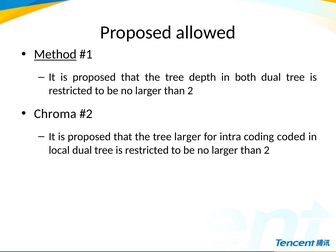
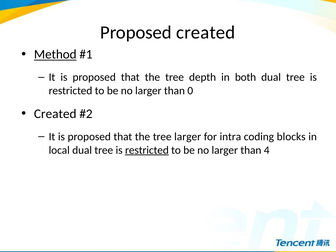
Proposed allowed: allowed -> created
2 at (190, 91): 2 -> 0
Chroma at (55, 114): Chroma -> Created
coded: coded -> blocks
restricted at (147, 150) underline: none -> present
2 at (267, 150): 2 -> 4
